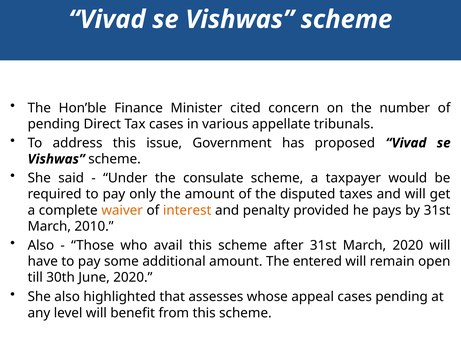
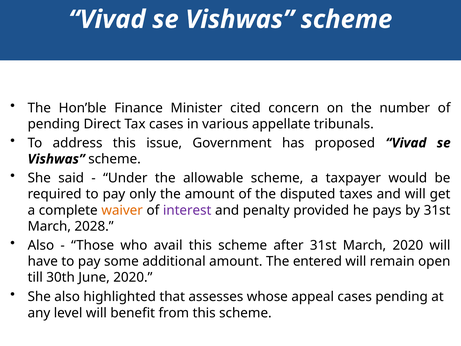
consulate: consulate -> allowable
interest colour: orange -> purple
2010: 2010 -> 2028
